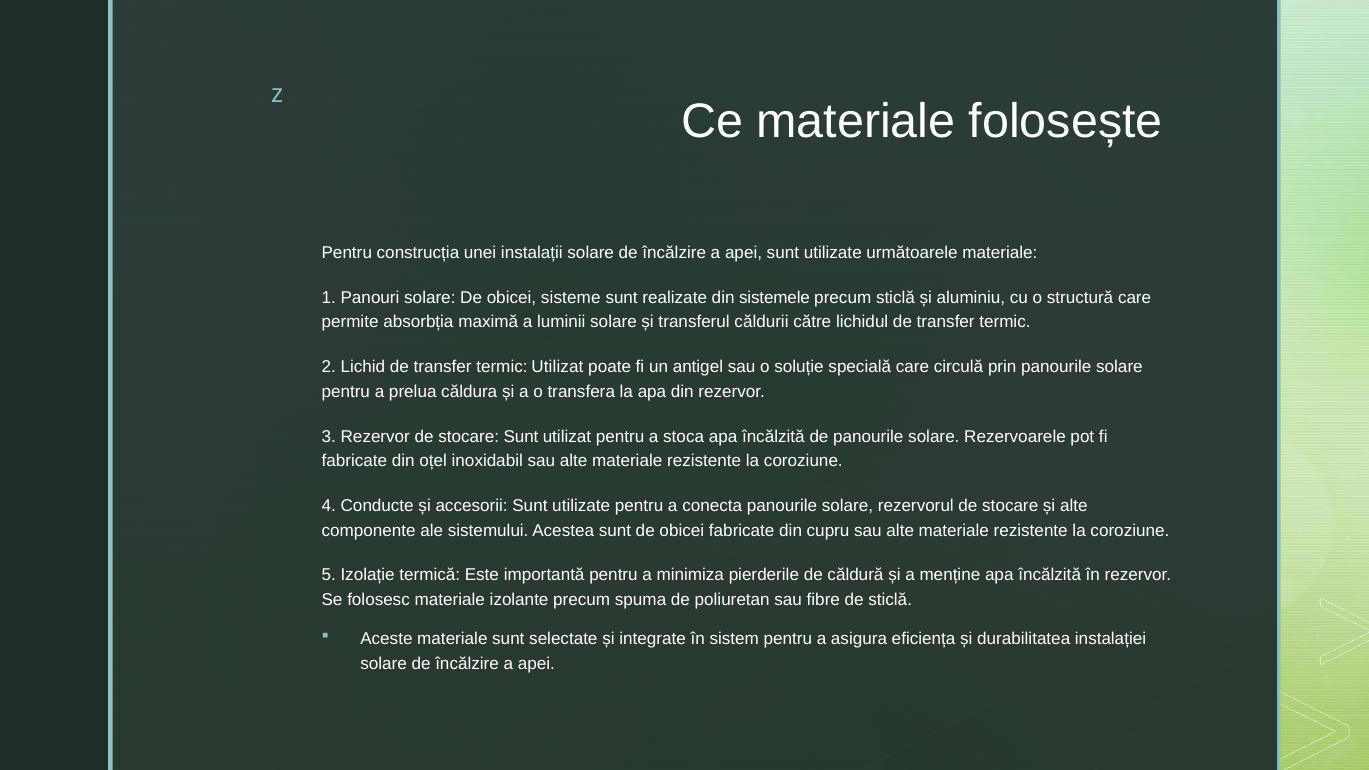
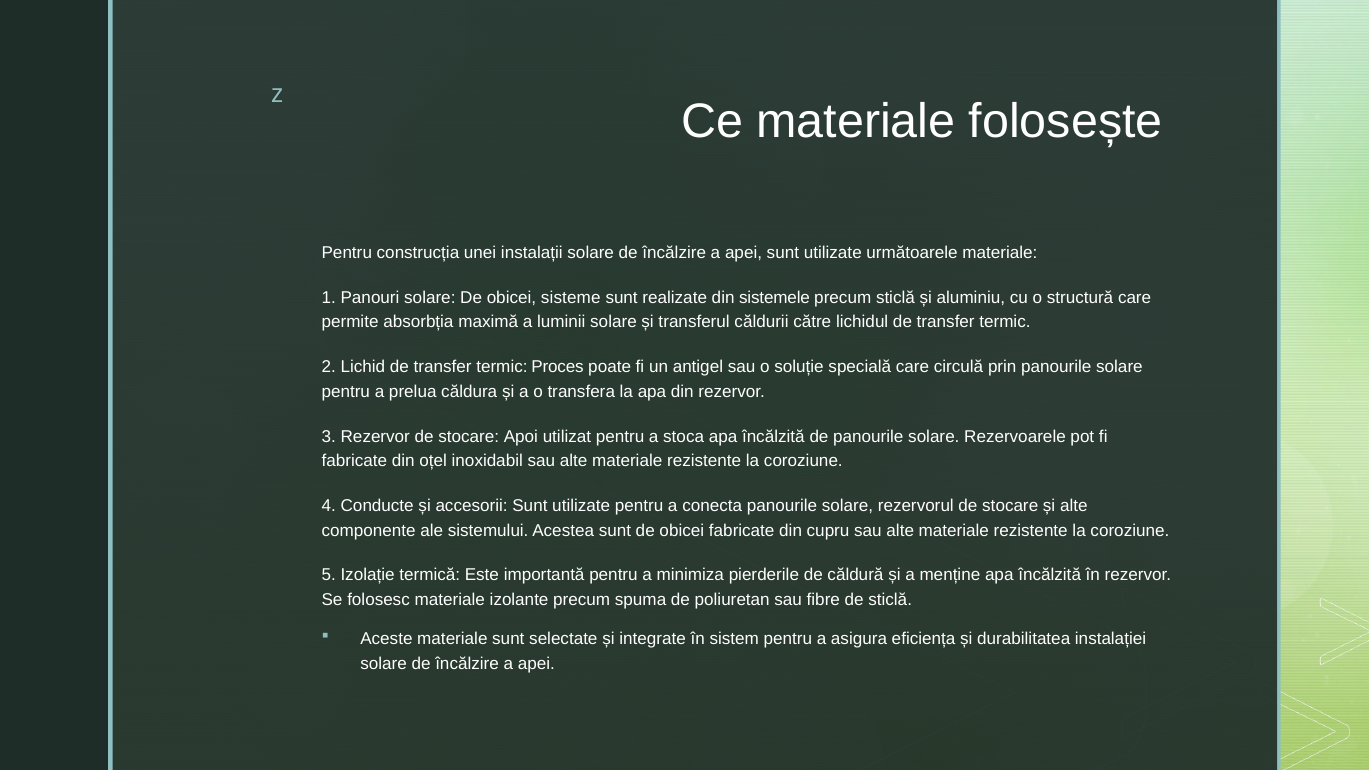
termic Utilizat: Utilizat -> Proces
stocare Sunt: Sunt -> Apoi
